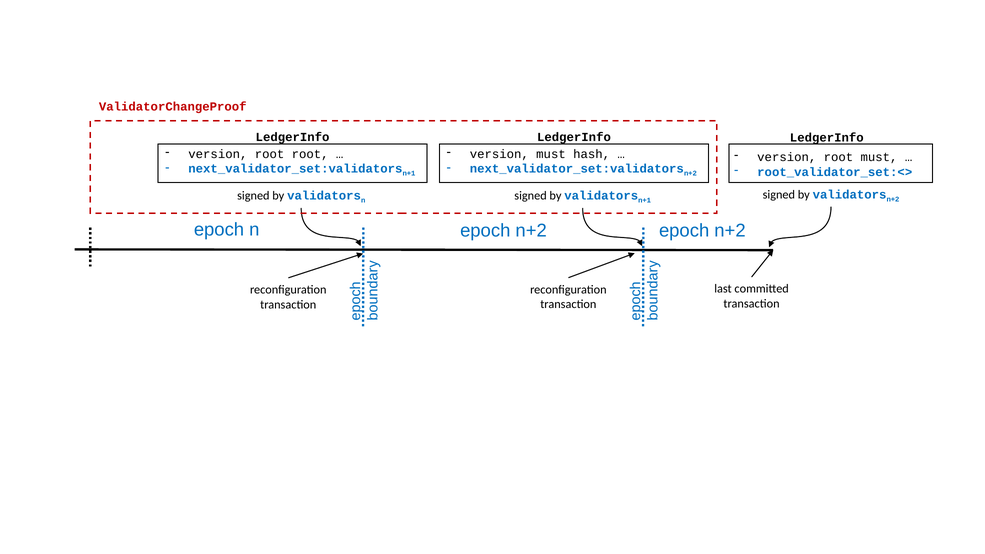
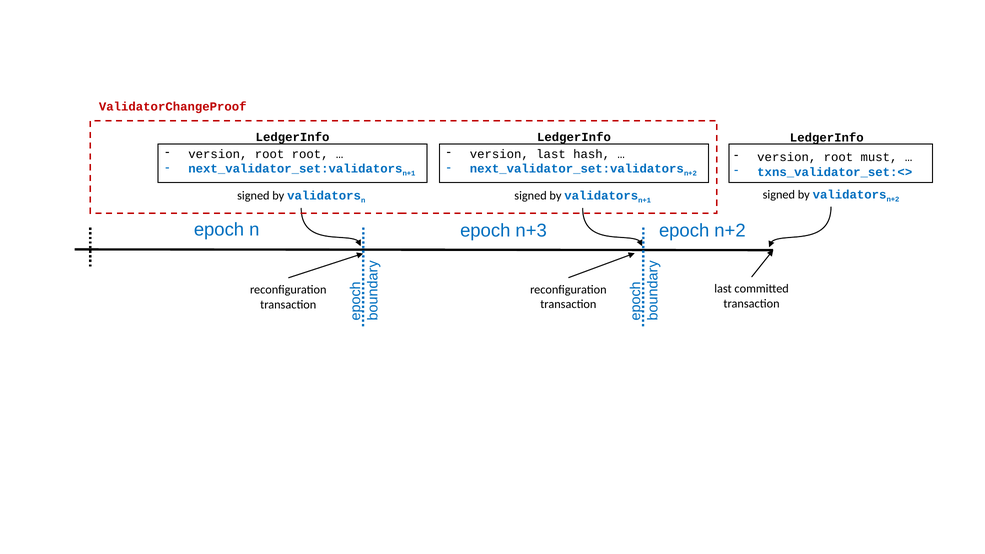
version must: must -> last
root_validator_set:<>: root_validator_set:<> -> txns_validator_set:<>
n epoch n+2: n+2 -> n+3
